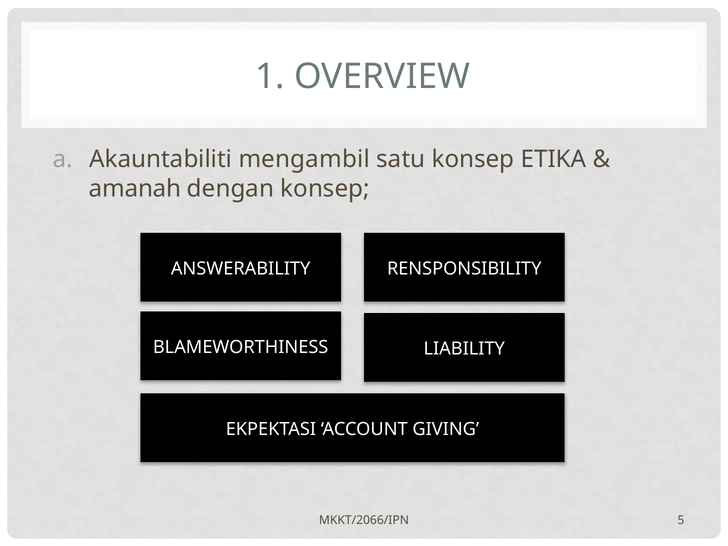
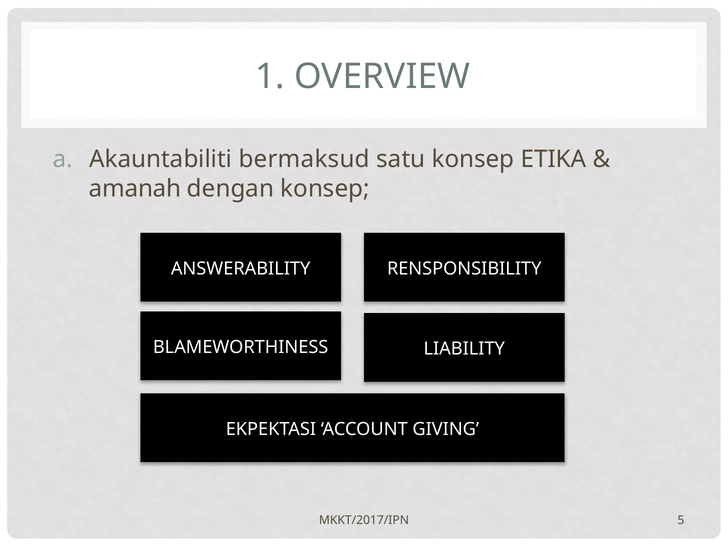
mengambil: mengambil -> bermaksud
MKKT/2066/IPN: MKKT/2066/IPN -> MKKT/2017/IPN
